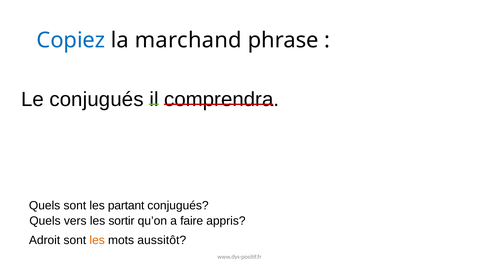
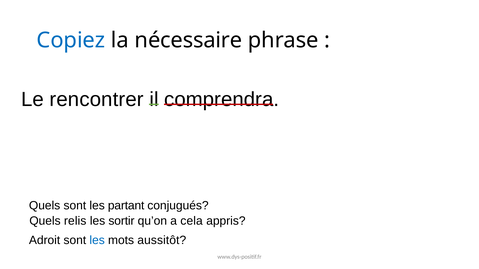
marchand: marchand -> nécessaire
Le conjugués: conjugués -> rencontrer
vers: vers -> relis
faire: faire -> cela
les at (97, 241) colour: orange -> blue
